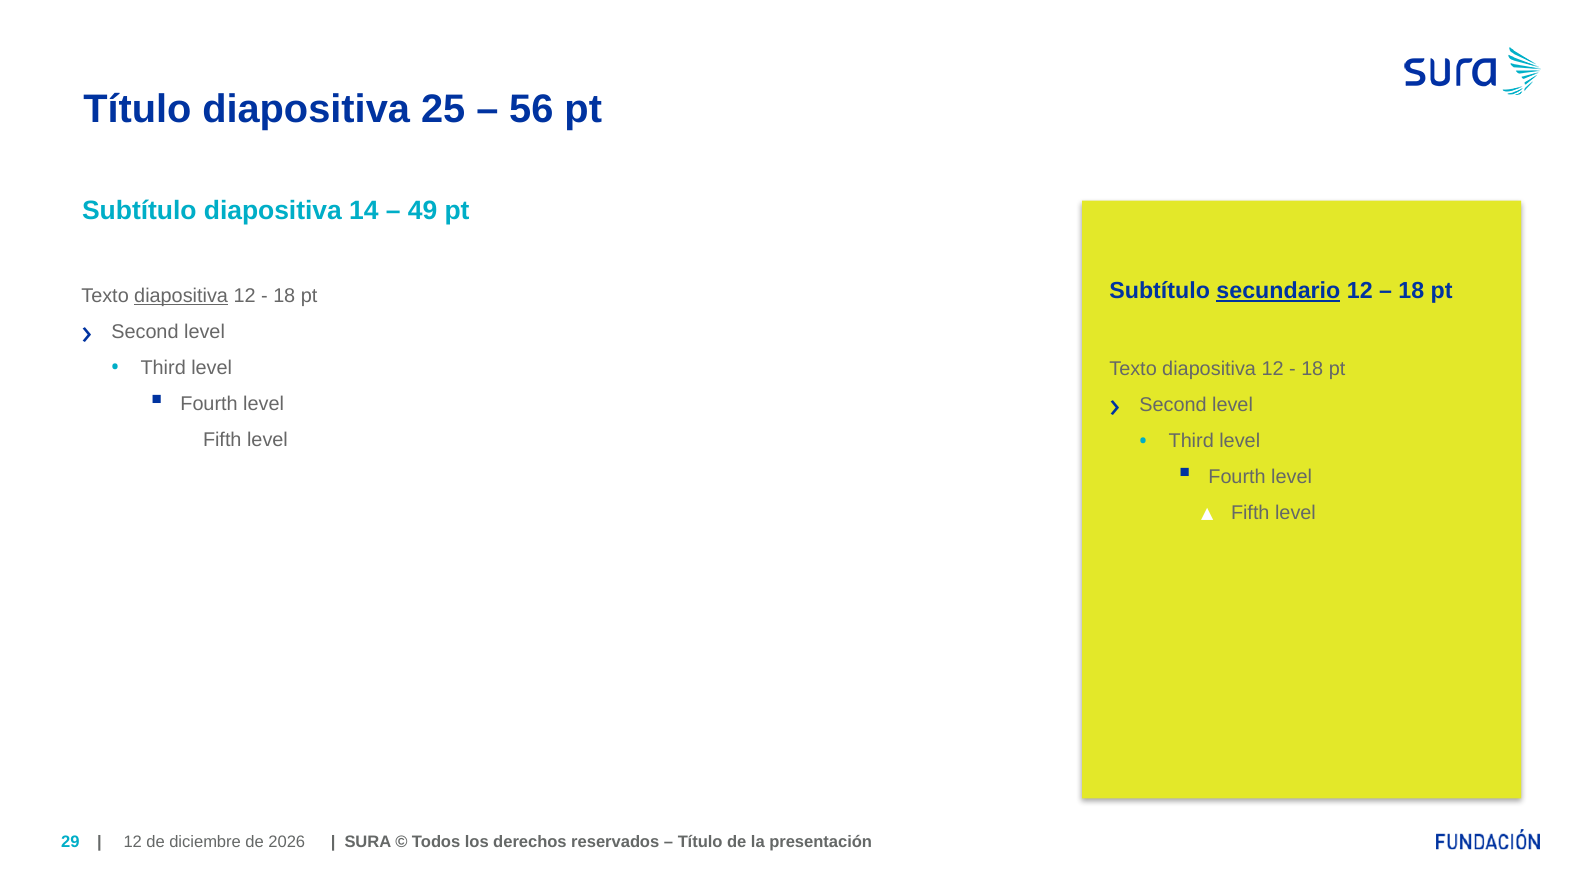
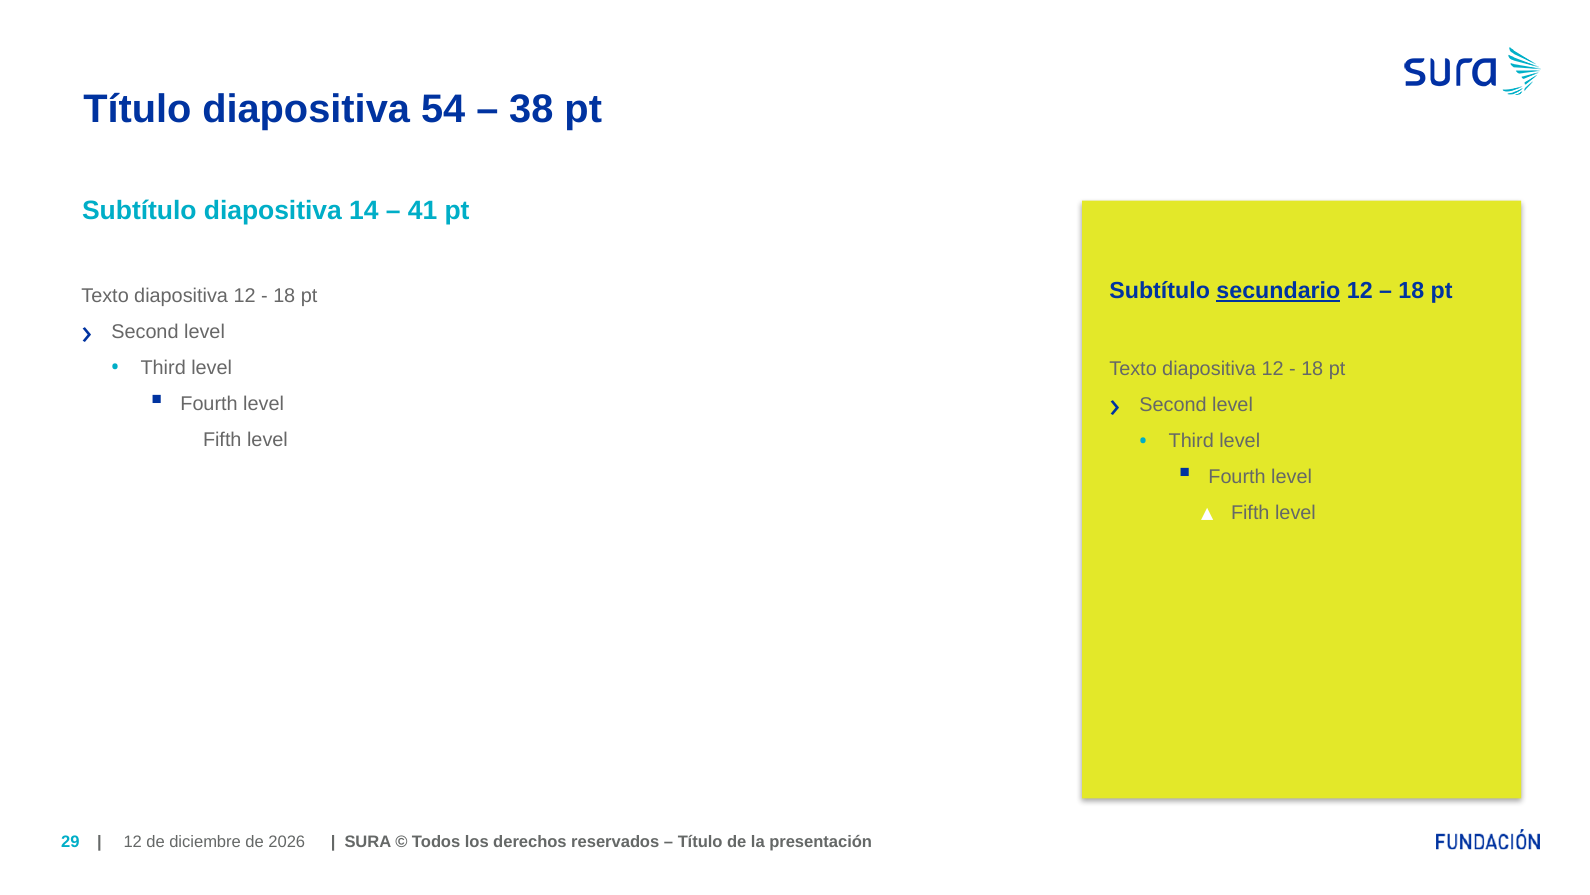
25: 25 -> 54
56: 56 -> 38
49: 49 -> 41
diapositiva at (181, 296) underline: present -> none
